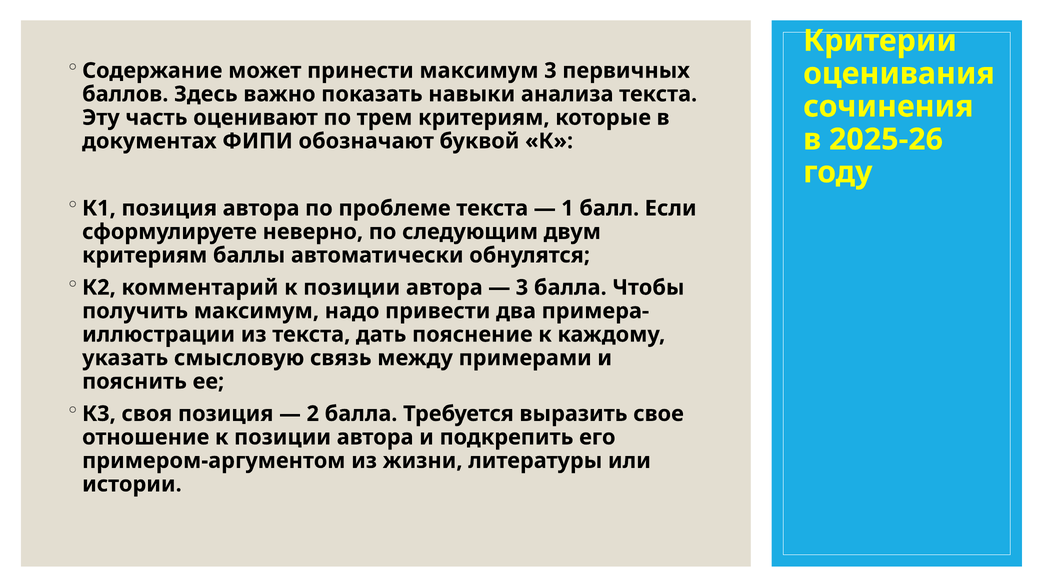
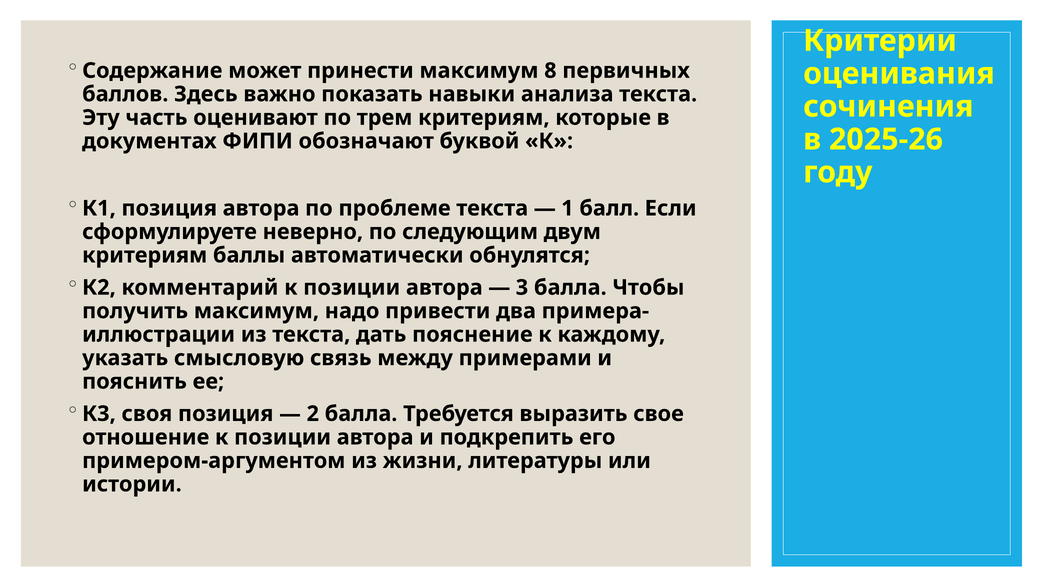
максимум 3: 3 -> 8
